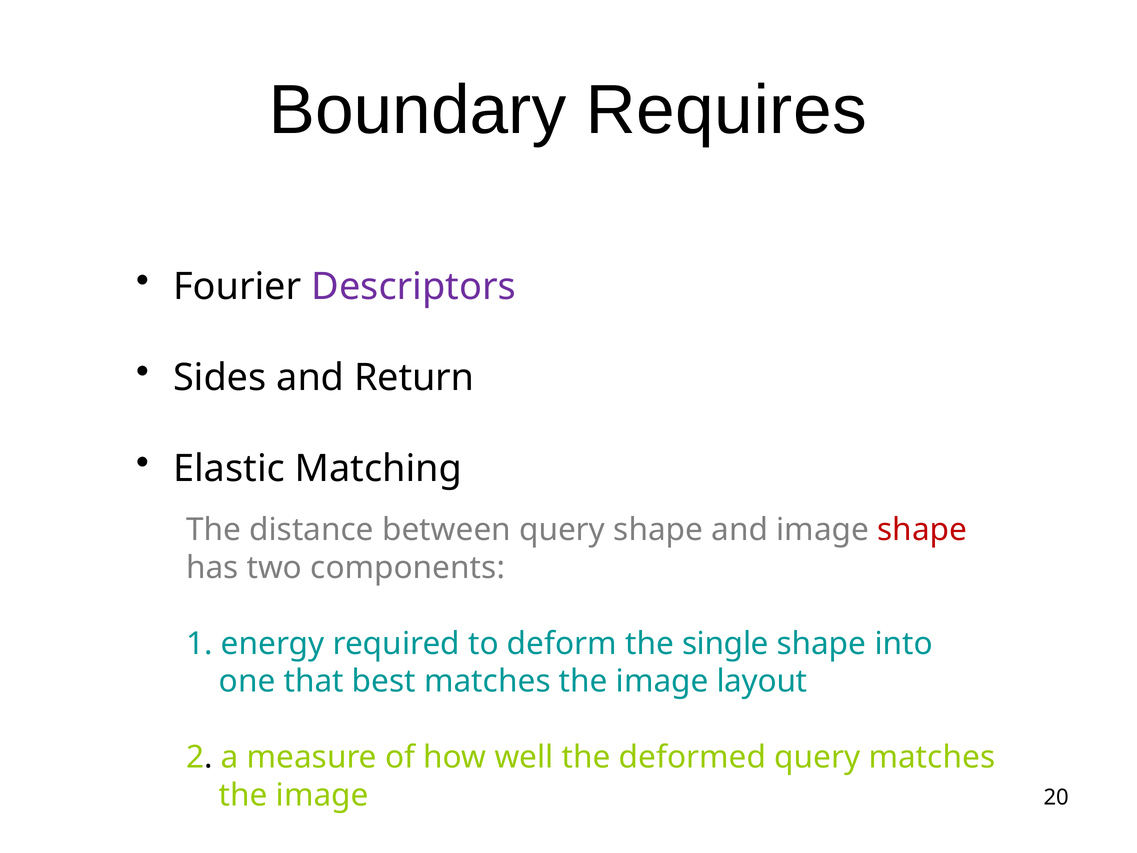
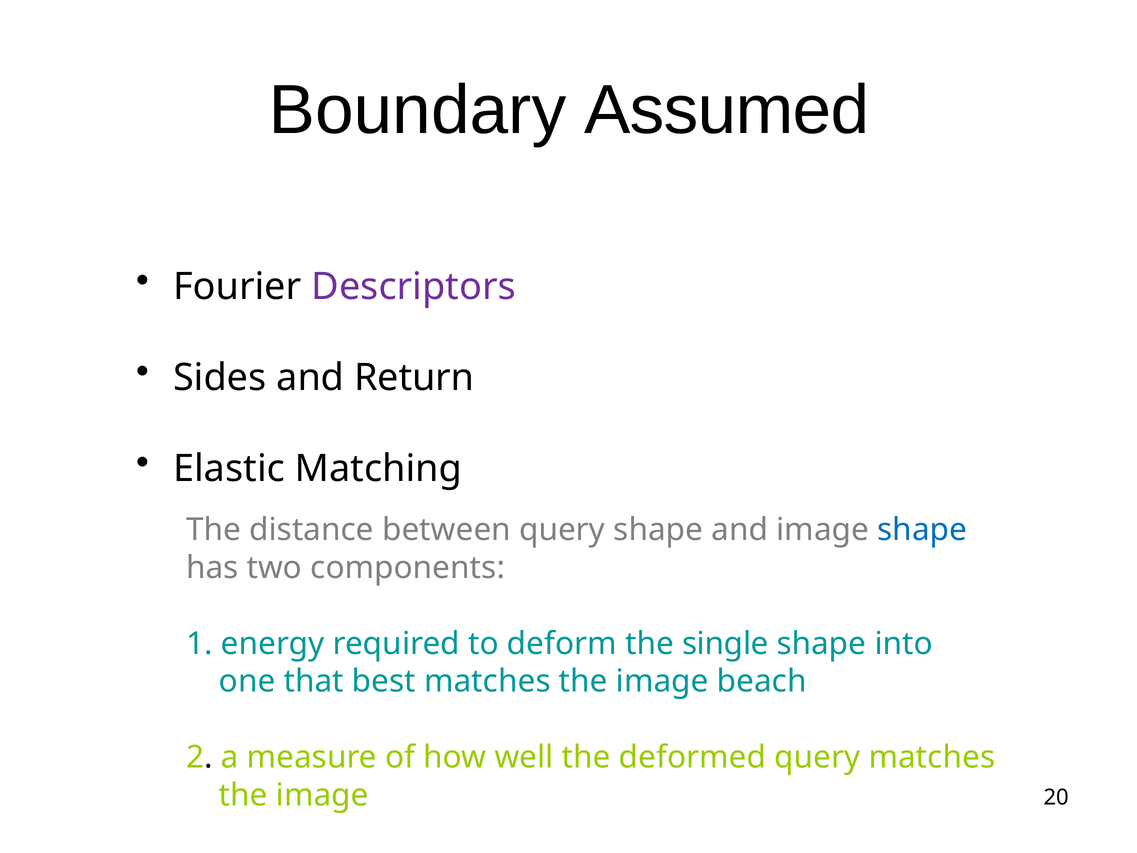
Requires: Requires -> Assumed
shape at (922, 530) colour: red -> blue
layout: layout -> beach
